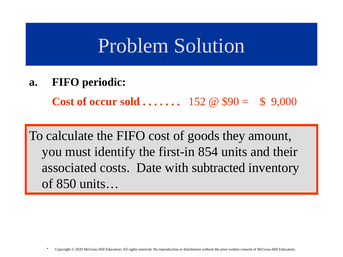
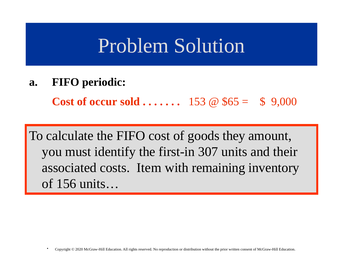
152: 152 -> 153
$90: $90 -> $65
854: 854 -> 307
Date: Date -> Item
subtracted: subtracted -> remaining
850: 850 -> 156
